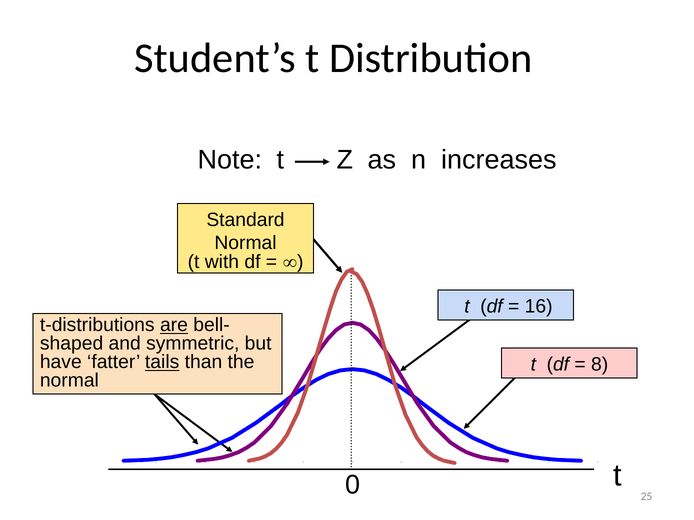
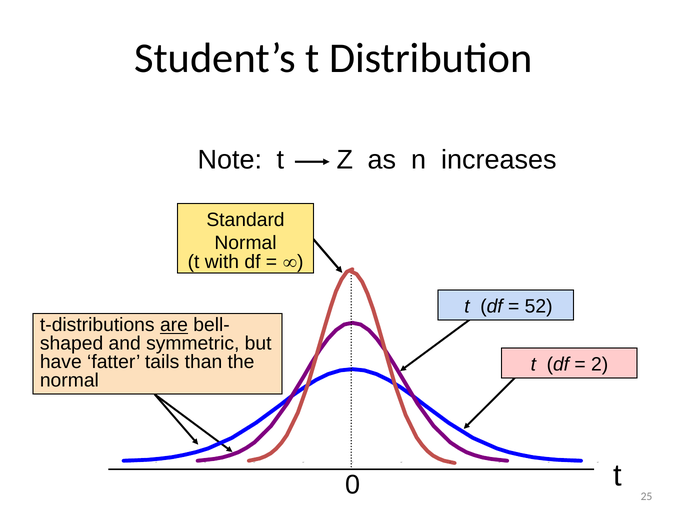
16: 16 -> 52
tails underline: present -> none
8: 8 -> 2
